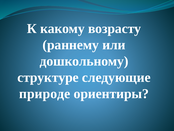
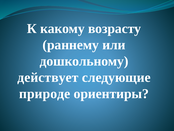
структуре: структуре -> действует
